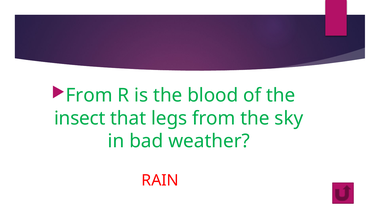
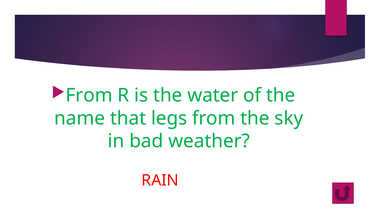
blood: blood -> water
insect: insect -> name
